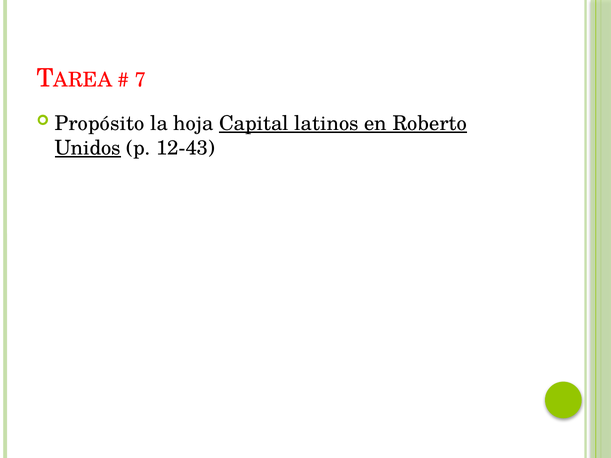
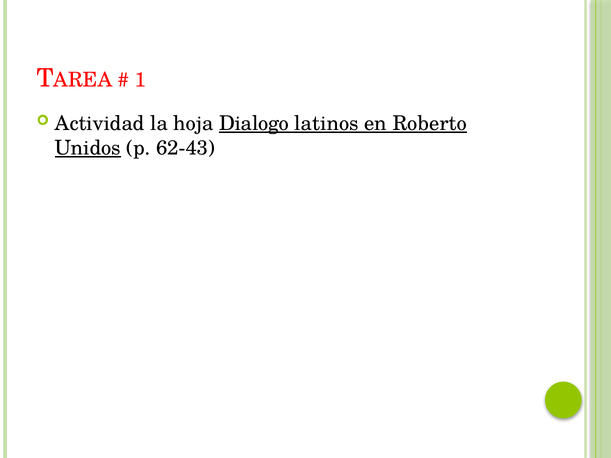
7: 7 -> 1
Propósito: Propósito -> Actividad
Capital: Capital -> Dialogo
12-43: 12-43 -> 62-43
